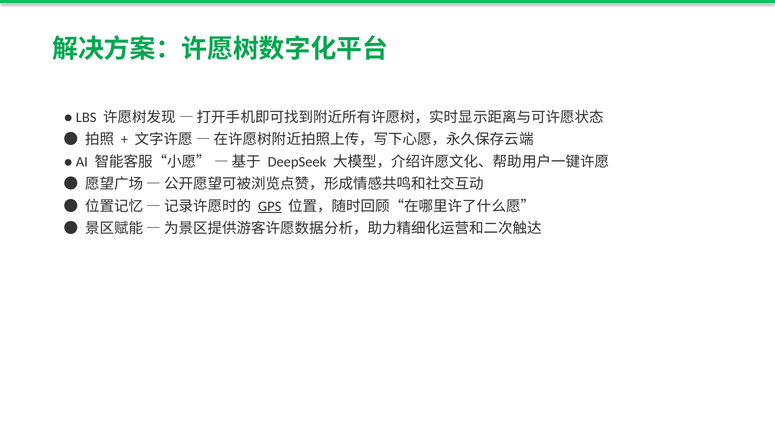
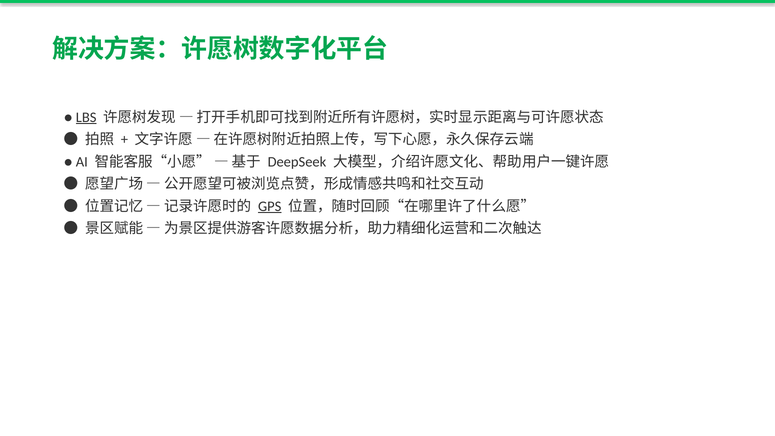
LBS underline: none -> present
